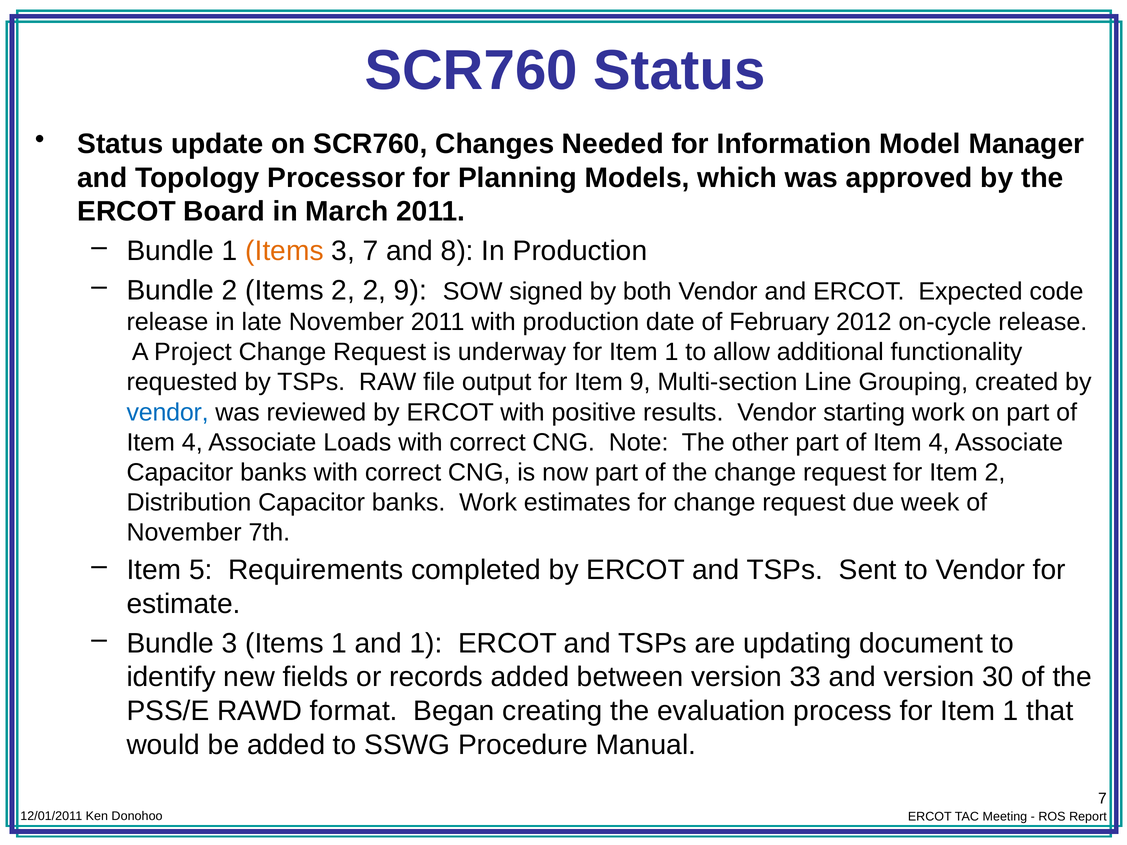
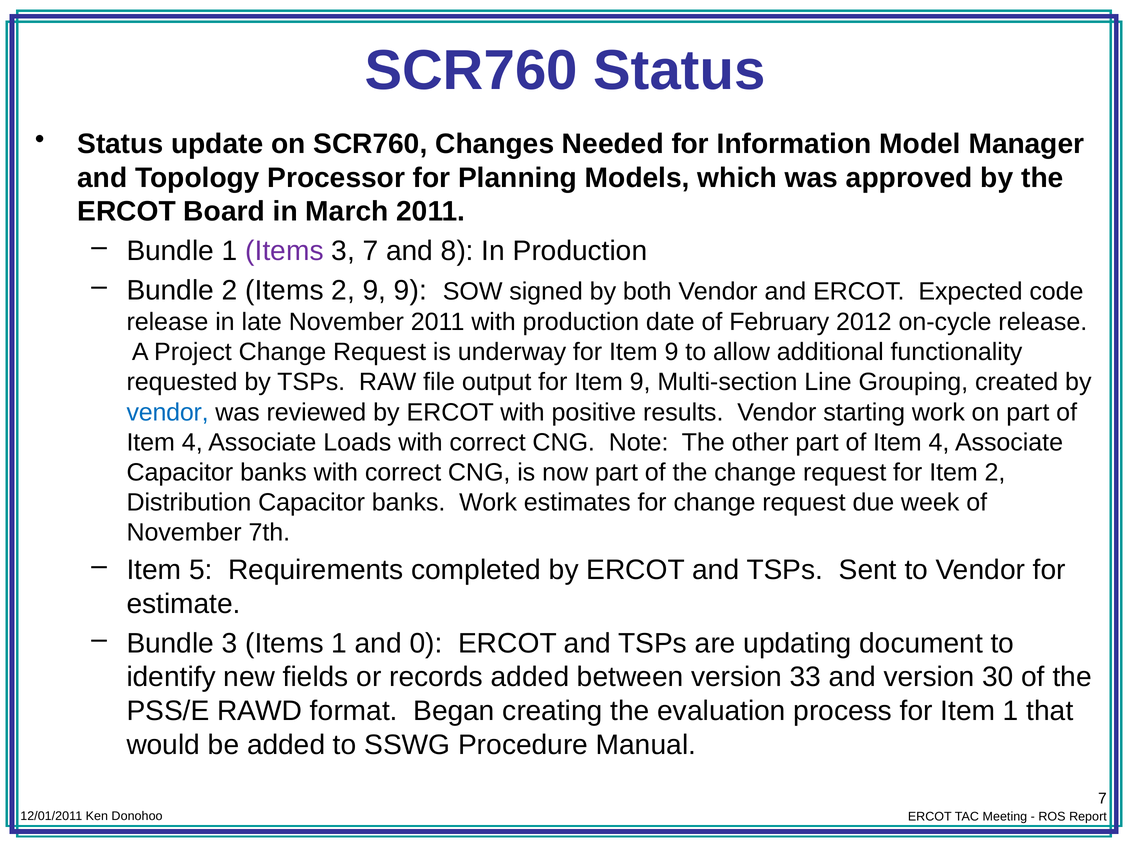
Items at (285, 251) colour: orange -> purple
2 2: 2 -> 9
underway for Item 1: 1 -> 9
and 1: 1 -> 0
